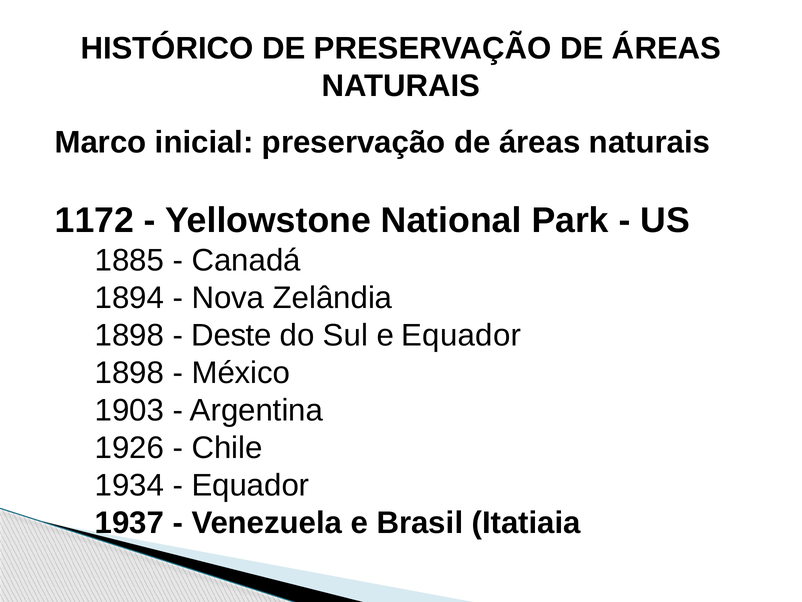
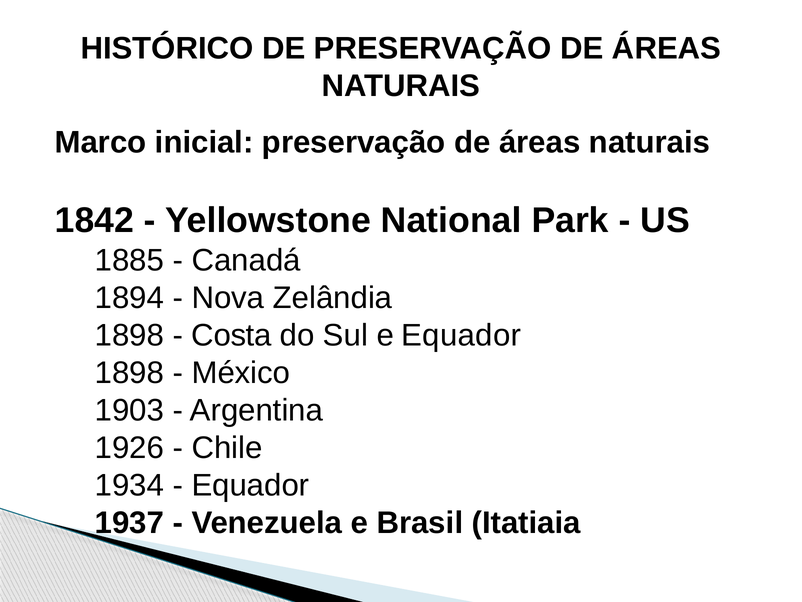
1172: 1172 -> 1842
Deste: Deste -> Costa
